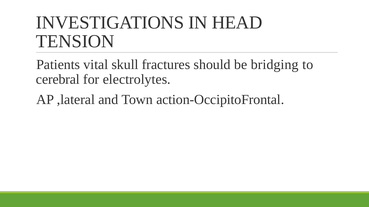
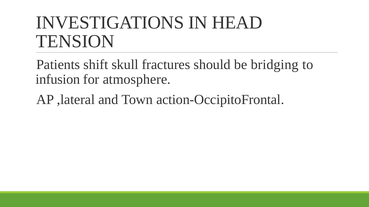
vital: vital -> shift
cerebral: cerebral -> infusion
electrolytes: electrolytes -> atmosphere
